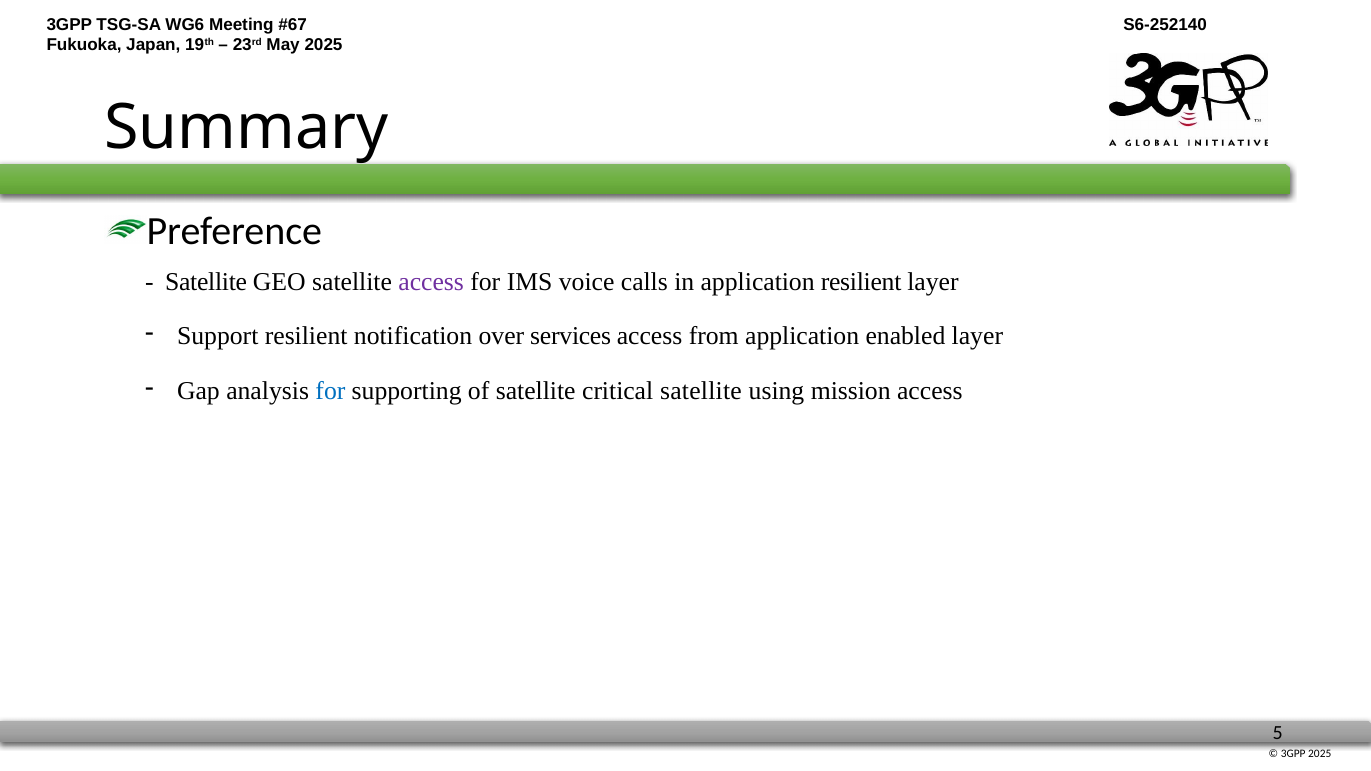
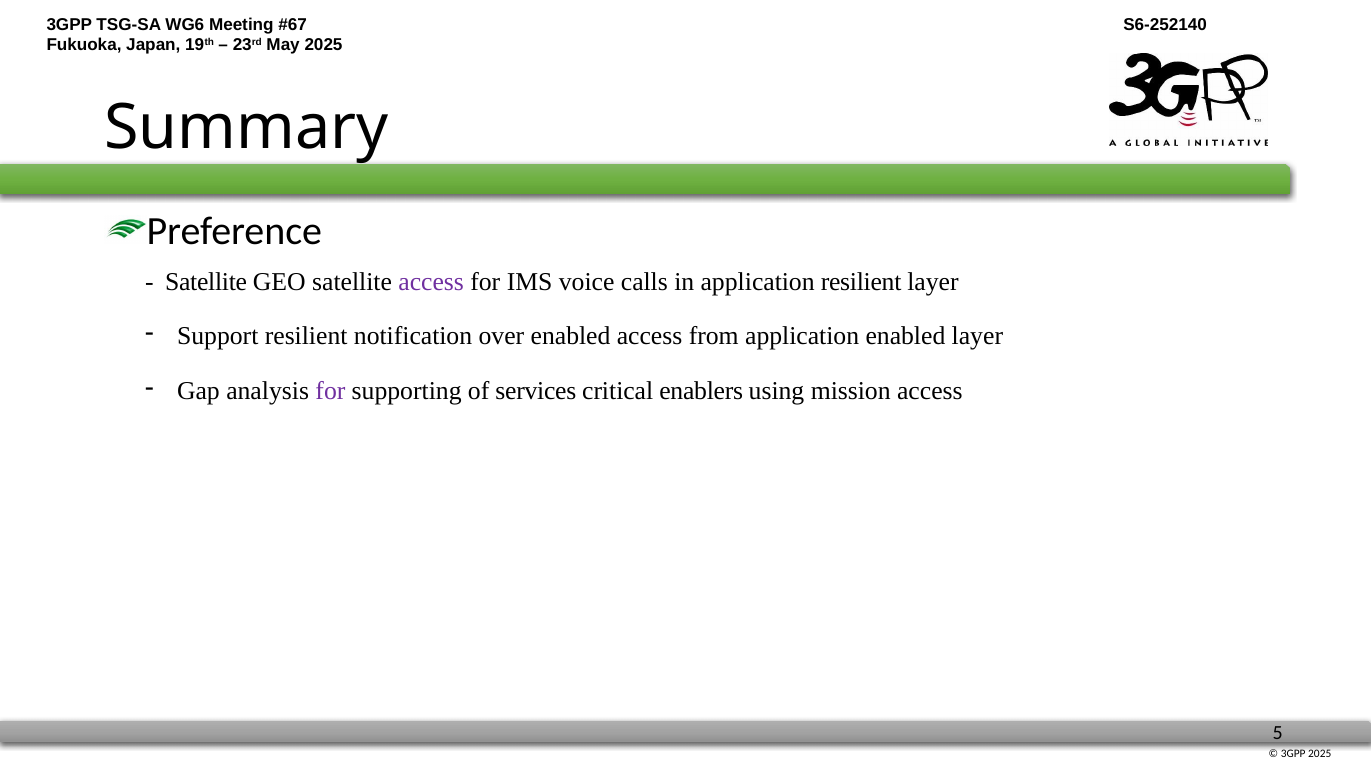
over services: services -> enabled
for at (330, 392) colour: blue -> purple
of satellite: satellite -> services
critical satellite: satellite -> enablers
